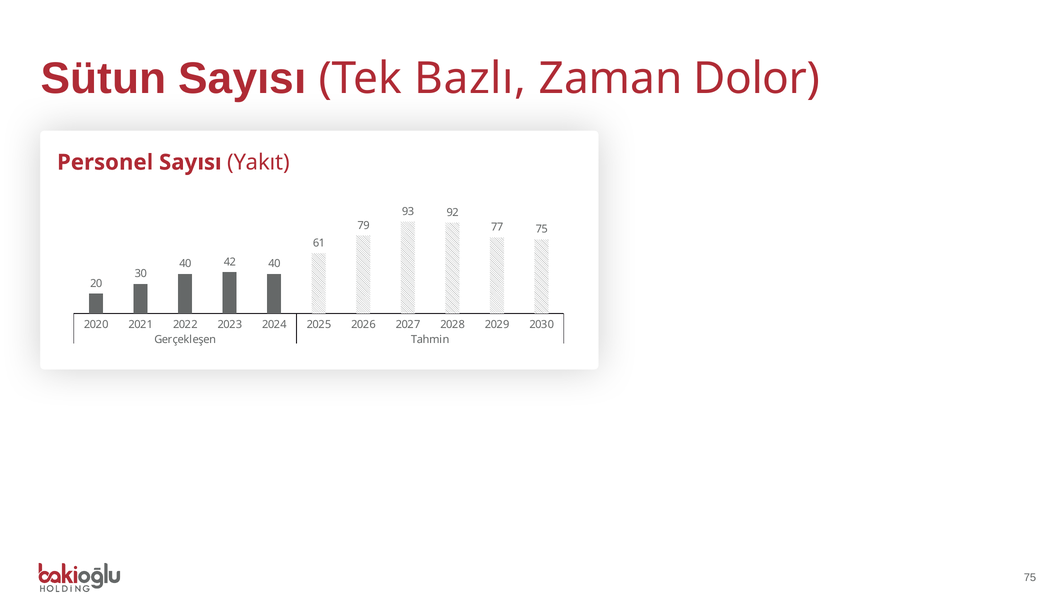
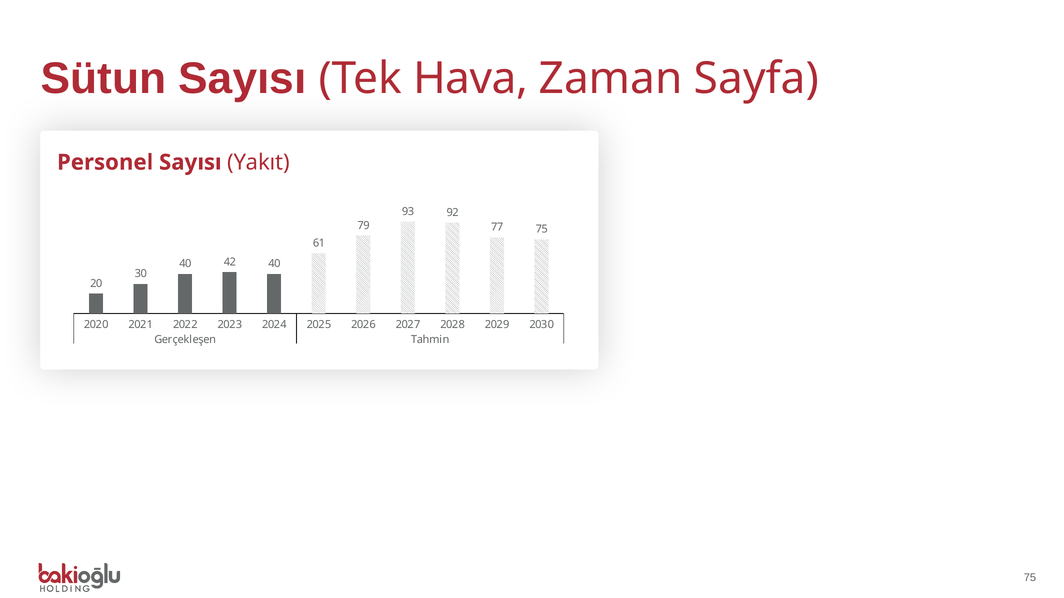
Bazlı: Bazlı -> Hava
Dolor: Dolor -> Sayfa
